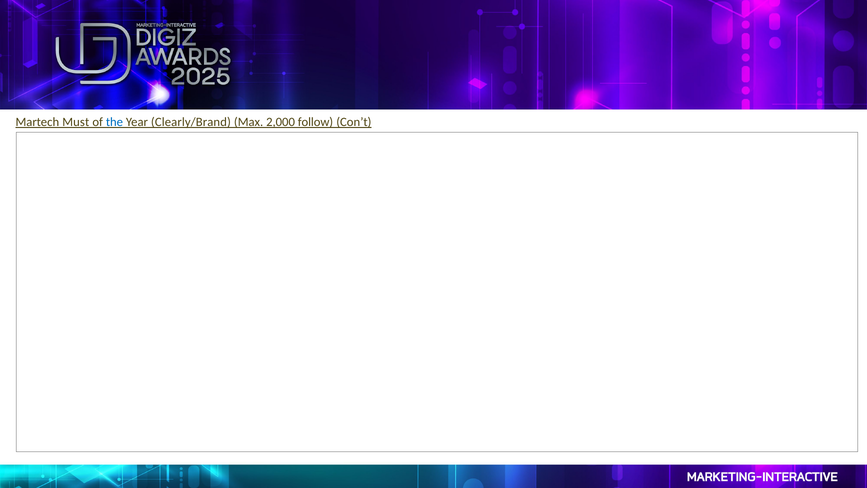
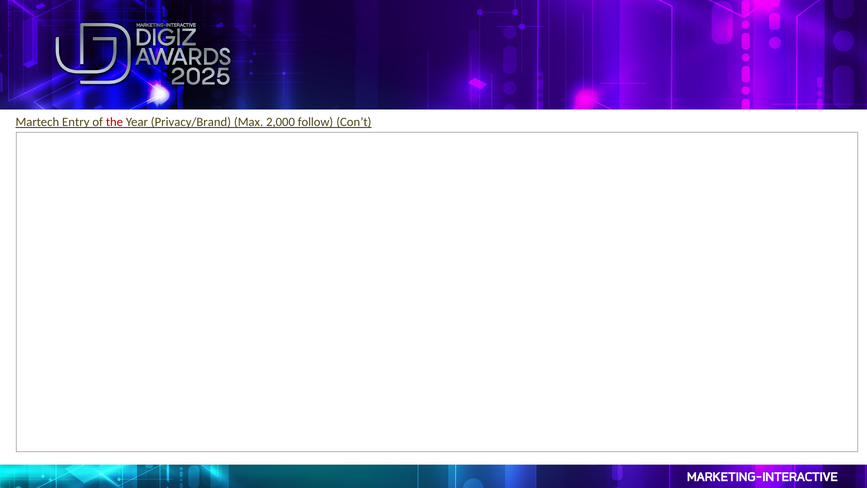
Must: Must -> Entry
the colour: blue -> red
Clearly/Brand: Clearly/Brand -> Privacy/Brand
